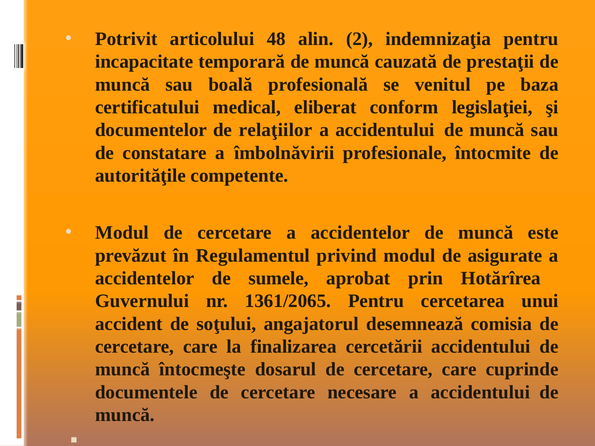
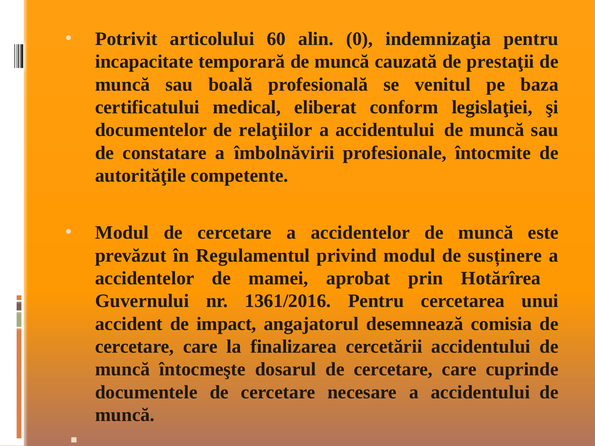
48: 48 -> 60
2: 2 -> 0
asigurate: asigurate -> susținere
sumele: sumele -> mamei
1361/2065: 1361/2065 -> 1361/2016
soţului: soţului -> impact
